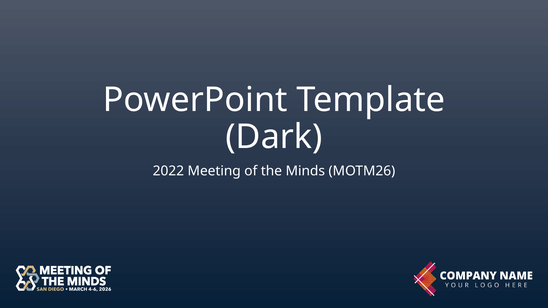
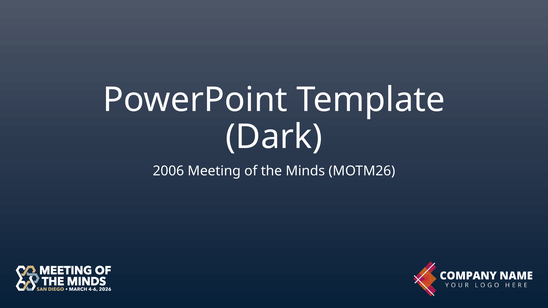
2022: 2022 -> 2006
